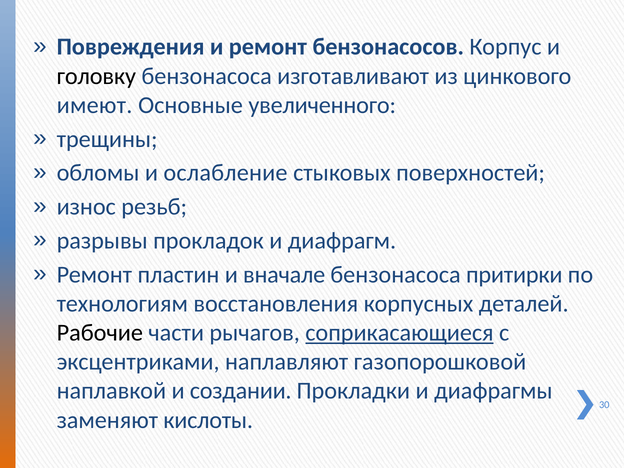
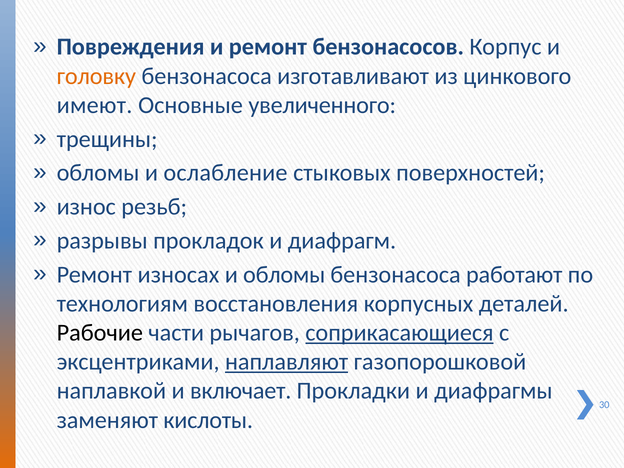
головку colour: black -> orange
пластин: пластин -> износах
и вначале: вначале -> обломы
притирки: притирки -> работают
наплавляют underline: none -> present
создании: создании -> включает
